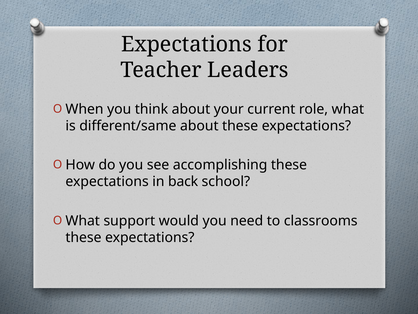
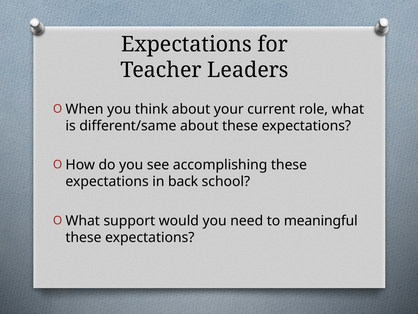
classrooms: classrooms -> meaningful
